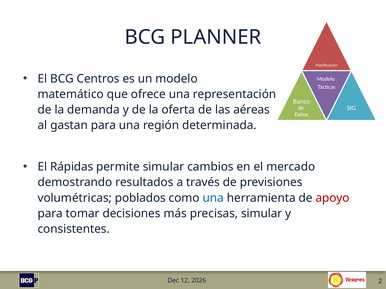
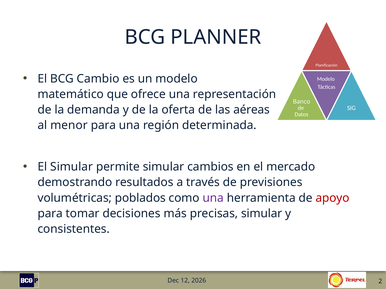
Centros: Centros -> Cambio
gastan: gastan -> menor
El Rápidas: Rápidas -> Simular
una at (213, 198) colour: blue -> purple
